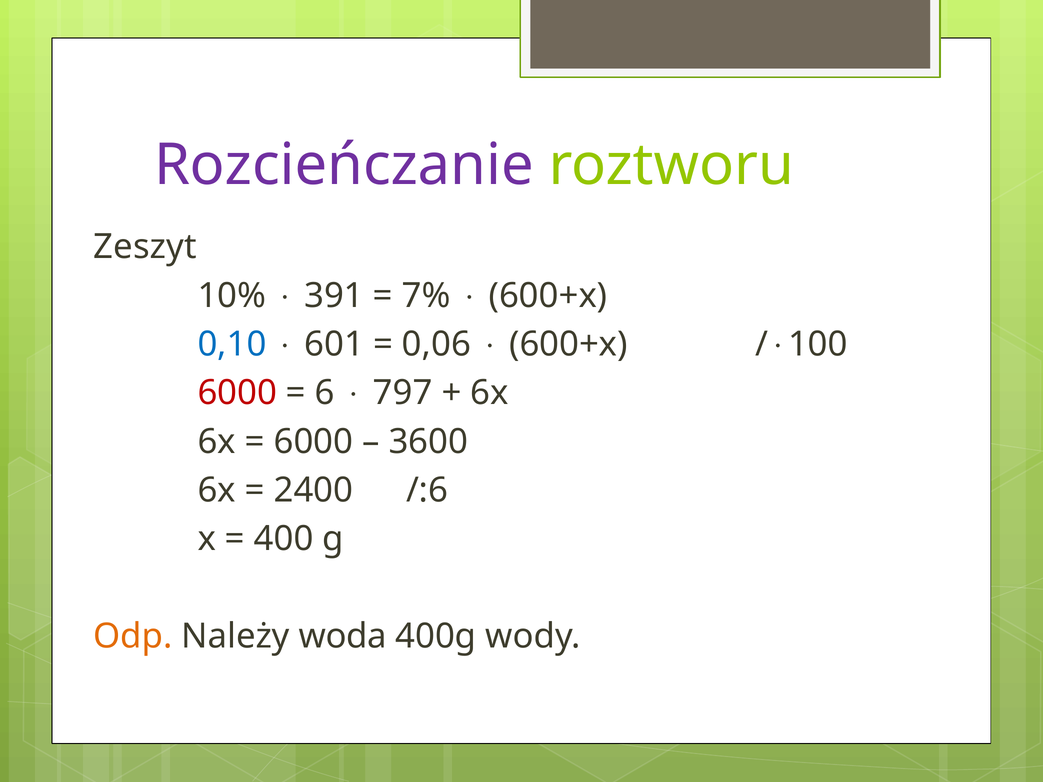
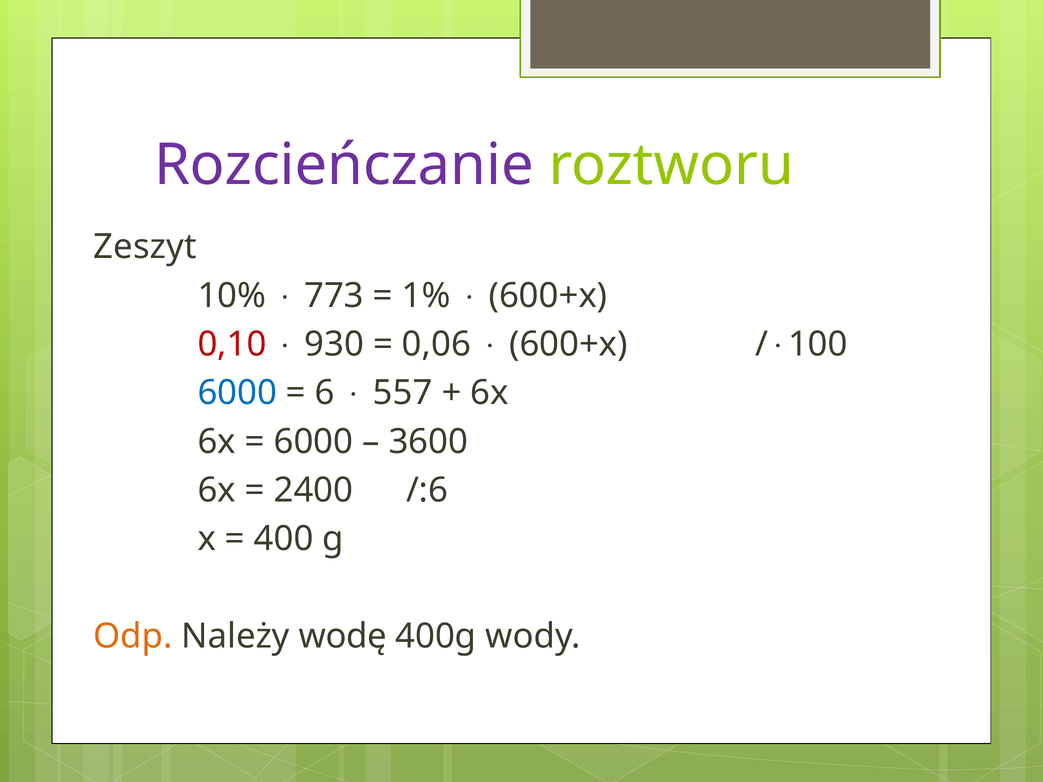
391: 391 -> 773
7%: 7% -> 1%
0,10 colour: blue -> red
601: 601 -> 930
6000 at (237, 393) colour: red -> blue
797: 797 -> 557
woda: woda -> wodę
